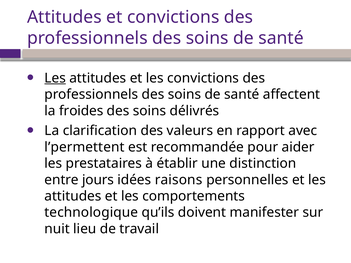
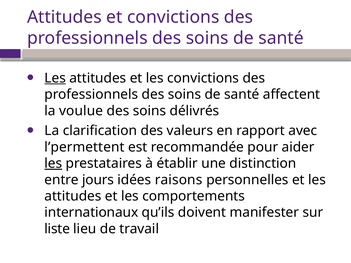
froides: froides -> voulue
les at (53, 164) underline: none -> present
technologique: technologique -> internationaux
nuit: nuit -> liste
